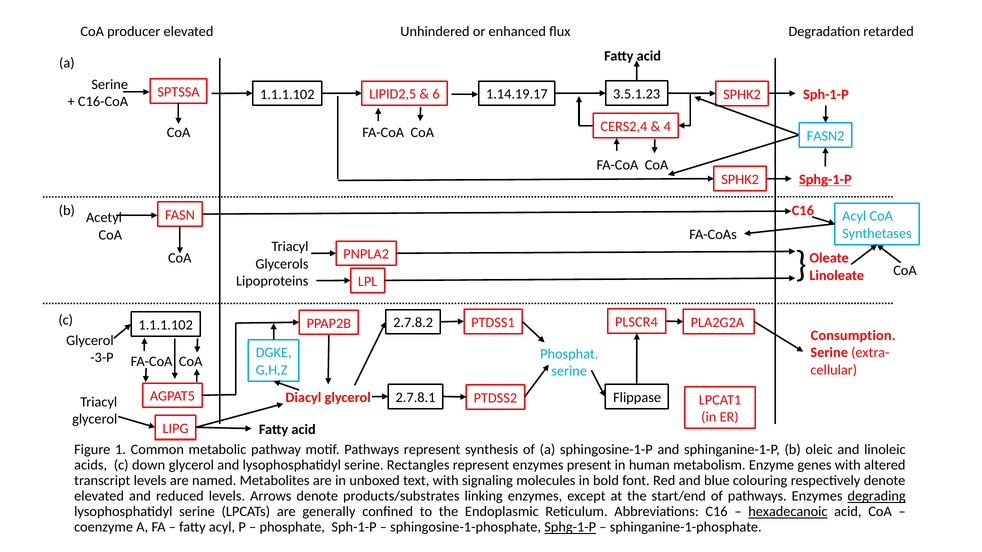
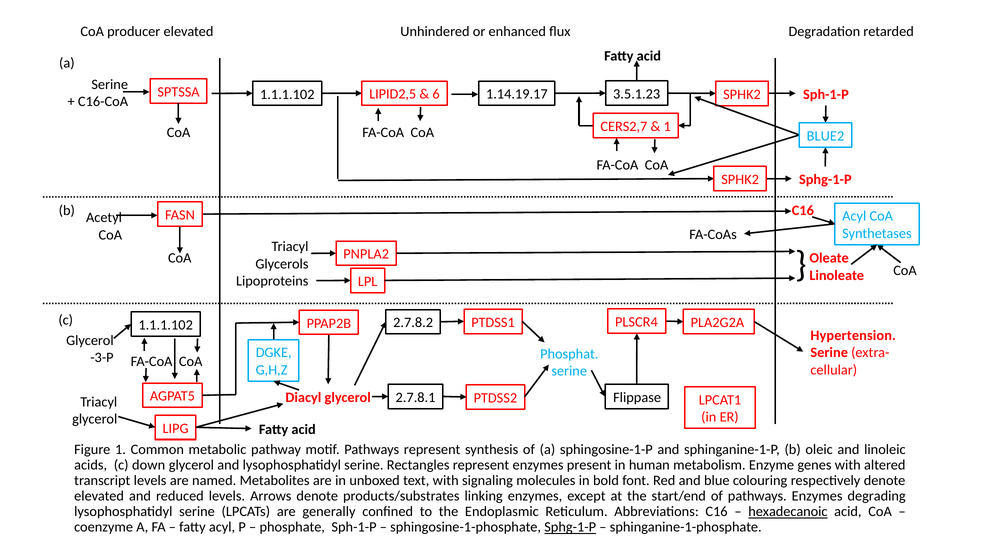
CERS2,4: CERS2,4 -> CERS2,7
4 at (667, 127): 4 -> 1
FASN2: FASN2 -> BLUE2
Sphg-1-P at (825, 180) underline: present -> none
Consumption: Consumption -> Hypertension
degrading underline: present -> none
